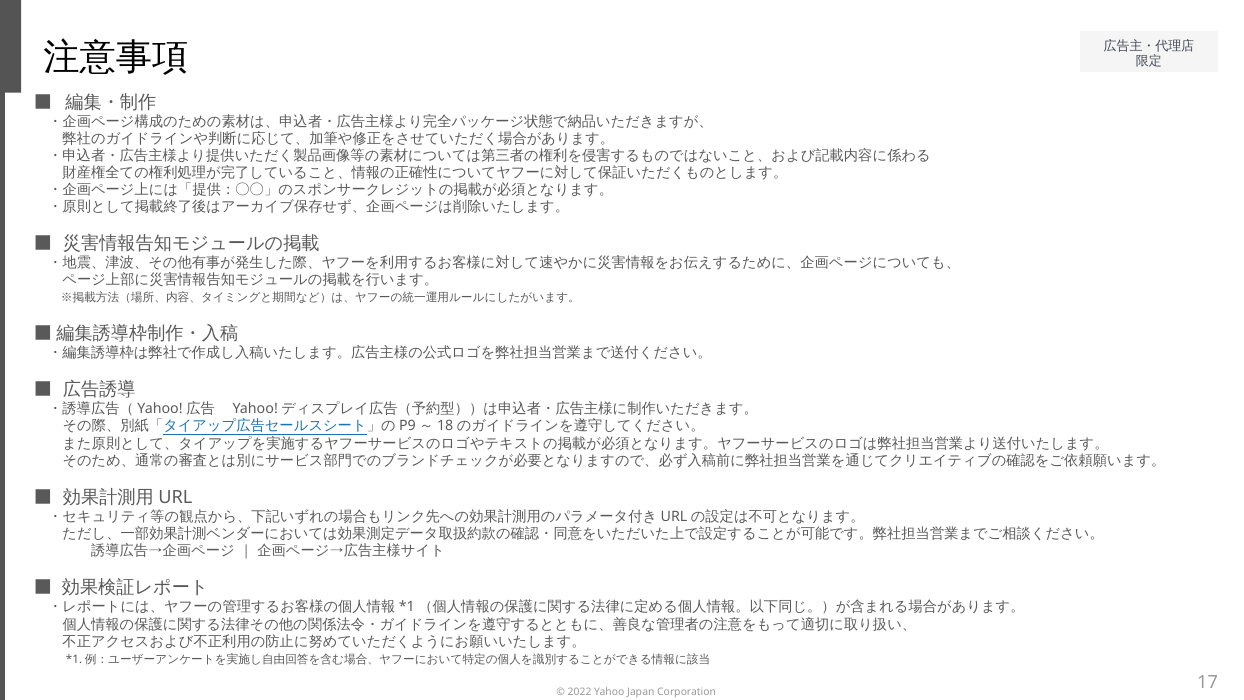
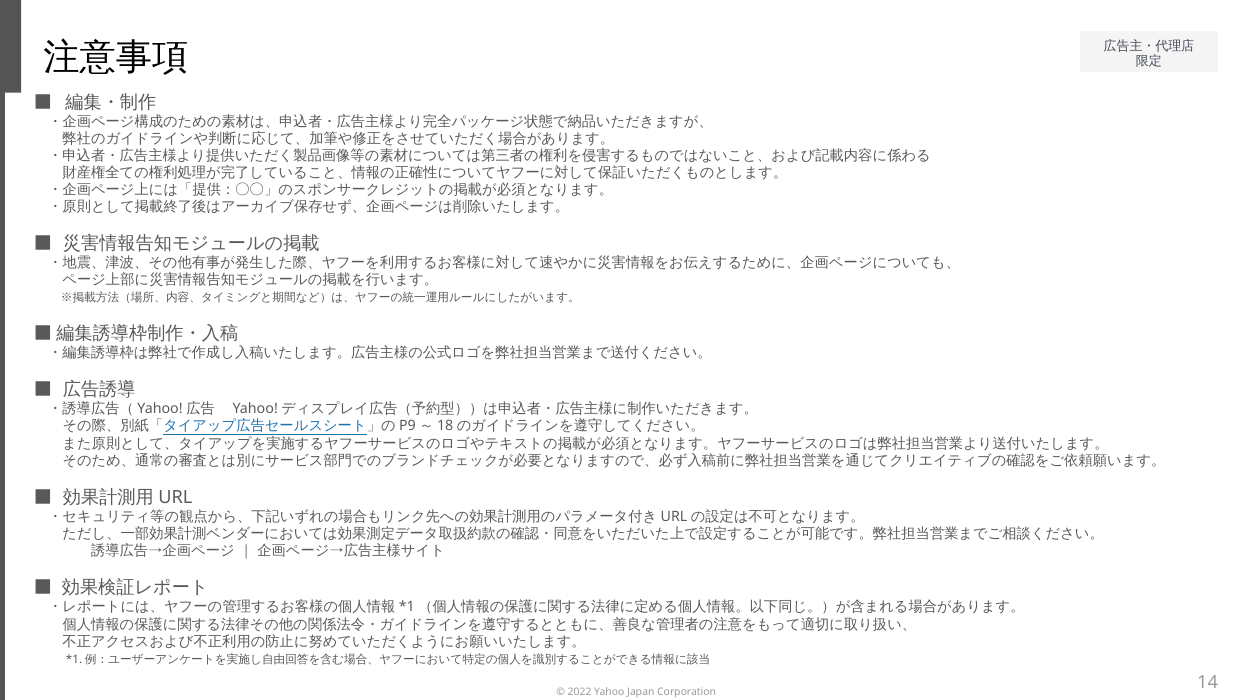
17: 17 -> 14
